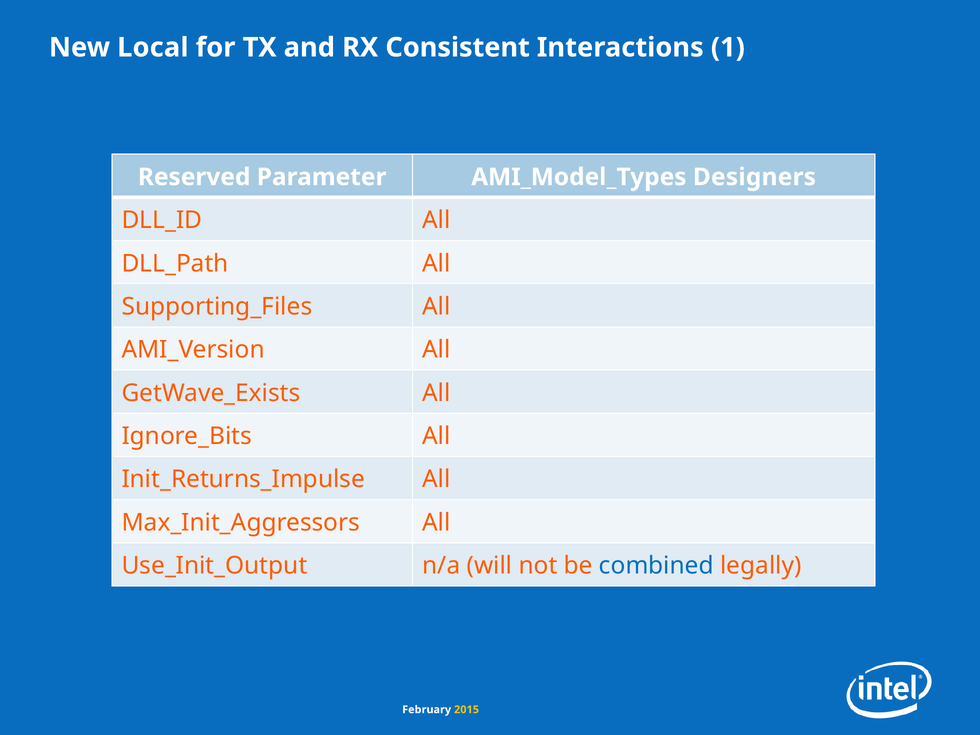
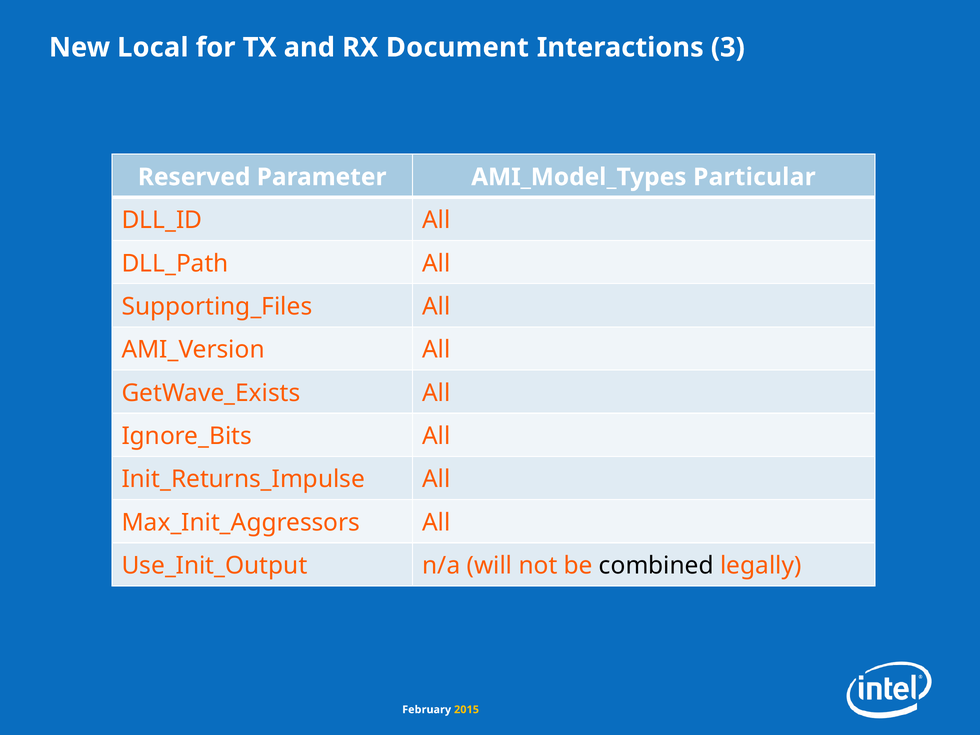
Consistent: Consistent -> Document
1: 1 -> 3
Designers: Designers -> Particular
combined colour: blue -> black
